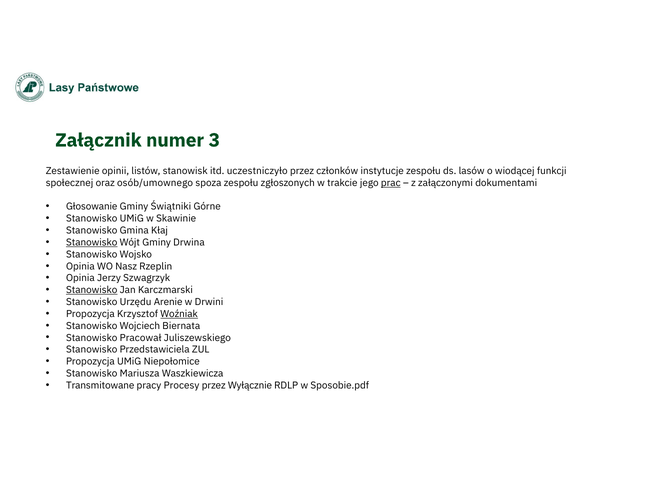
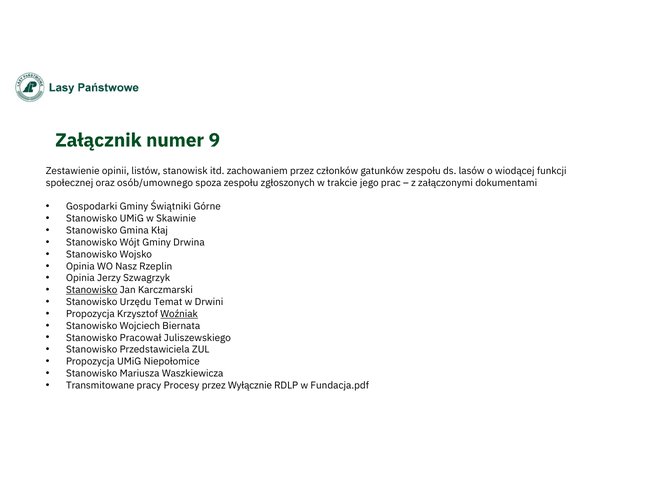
3: 3 -> 9
uczestniczyło: uczestniczyło -> zachowaniem
instytucje: instytucje -> gatunków
prac underline: present -> none
Głosowanie: Głosowanie -> Gospodarki
Stanowisko at (92, 242) underline: present -> none
Arenie: Arenie -> Temat
Sposobie.pdf: Sposobie.pdf -> Fundacja.pdf
